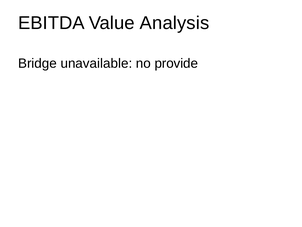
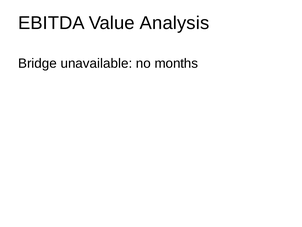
provide: provide -> months
